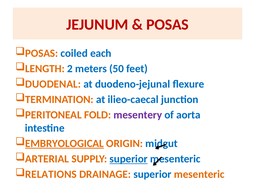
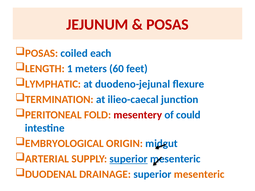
2: 2 -> 1
50: 50 -> 60
DUODENAL: DUODENAL -> LYMPHATIC
mesentery colour: purple -> red
aorta: aorta -> could
EMBRYOLOGICAL underline: present -> none
RELATIONS: RELATIONS -> DUODENAL
